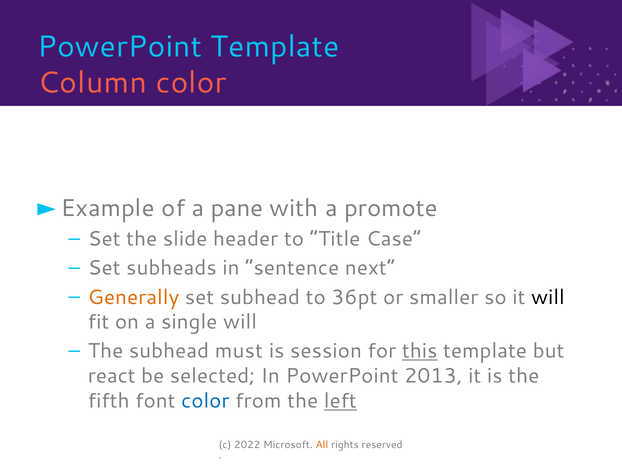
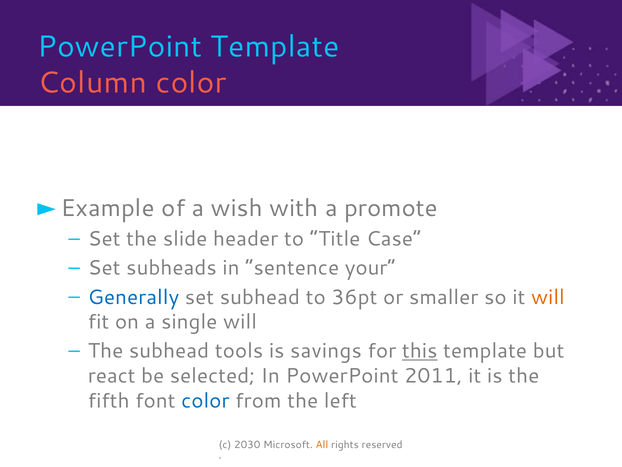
pane: pane -> wish
next: next -> your
Generally colour: orange -> blue
will at (548, 297) colour: black -> orange
must: must -> tools
session: session -> savings
2013: 2013 -> 2011
left underline: present -> none
2022: 2022 -> 2030
